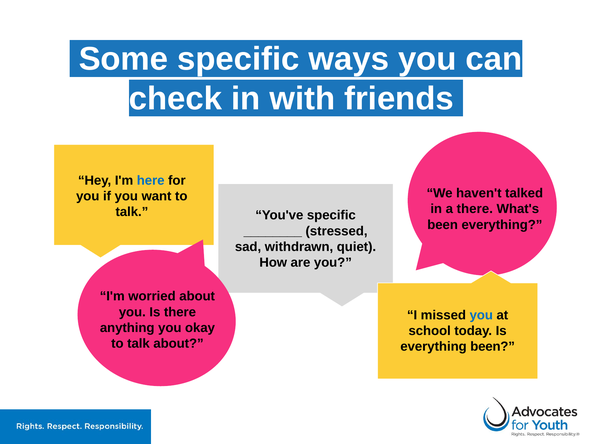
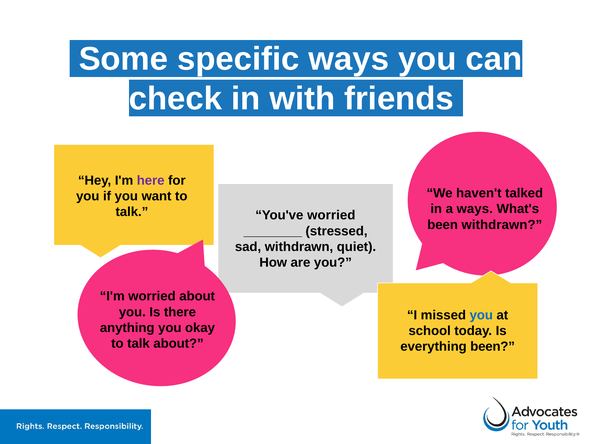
here colour: blue -> purple
a there: there -> ways
You've specific: specific -> worried
been everything: everything -> withdrawn
